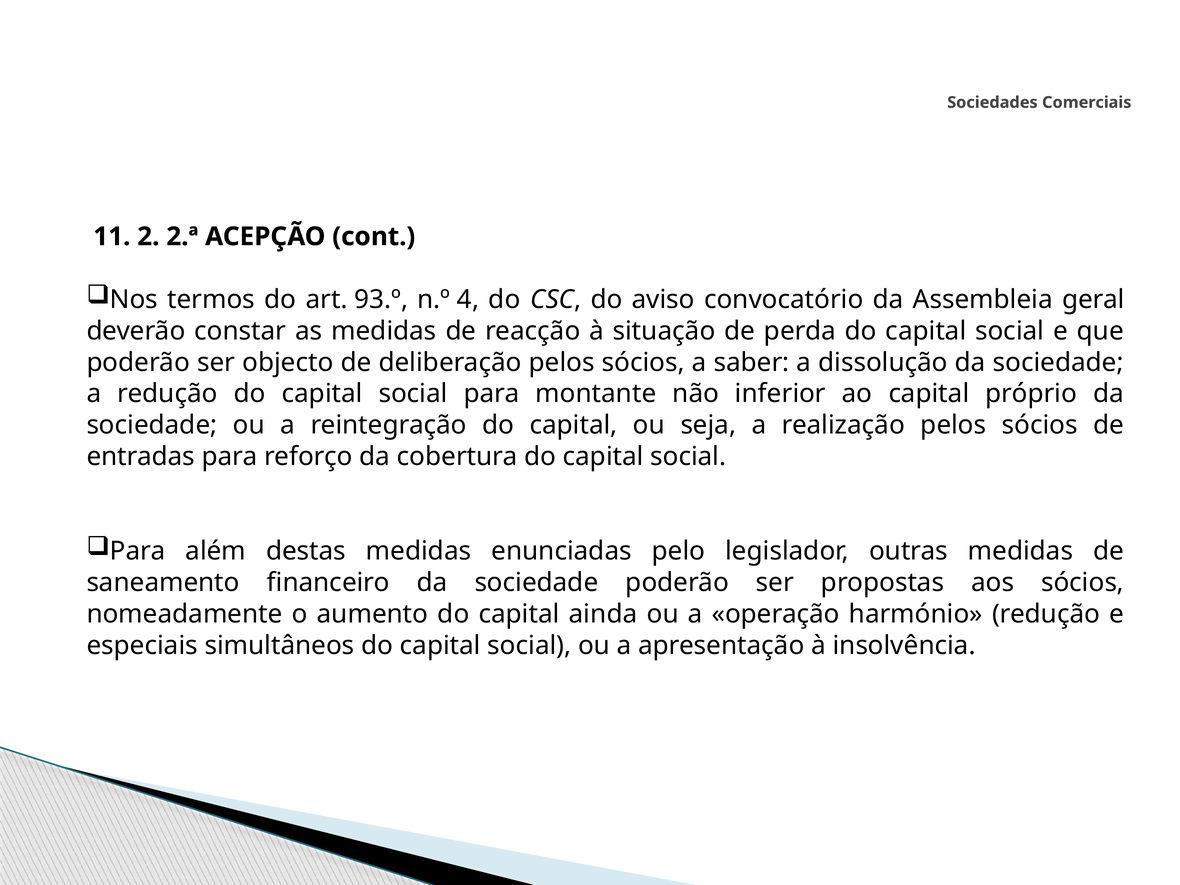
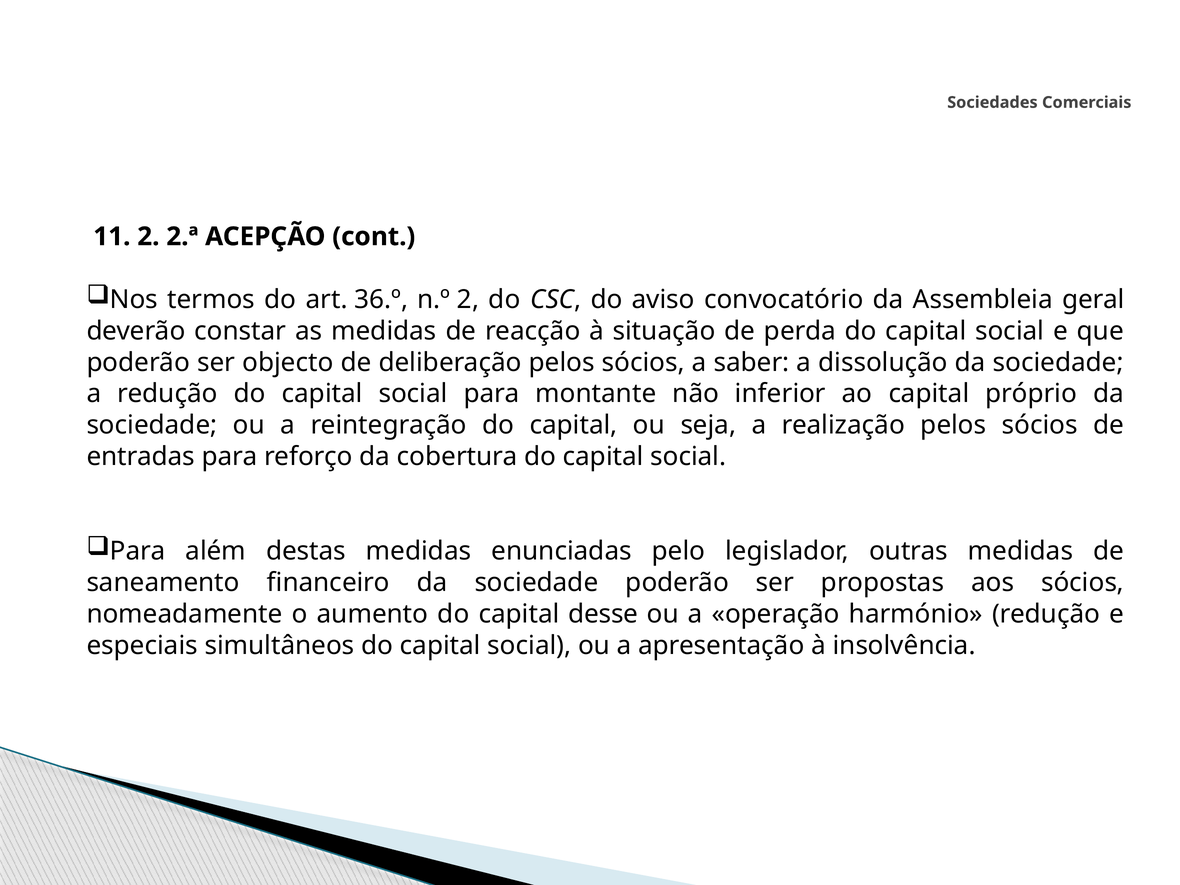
93.º: 93.º -> 36.º
n.º 4: 4 -> 2
ainda: ainda -> desse
